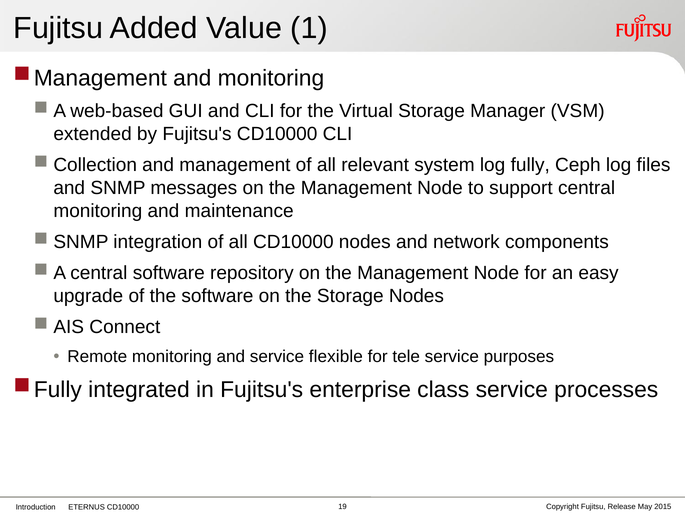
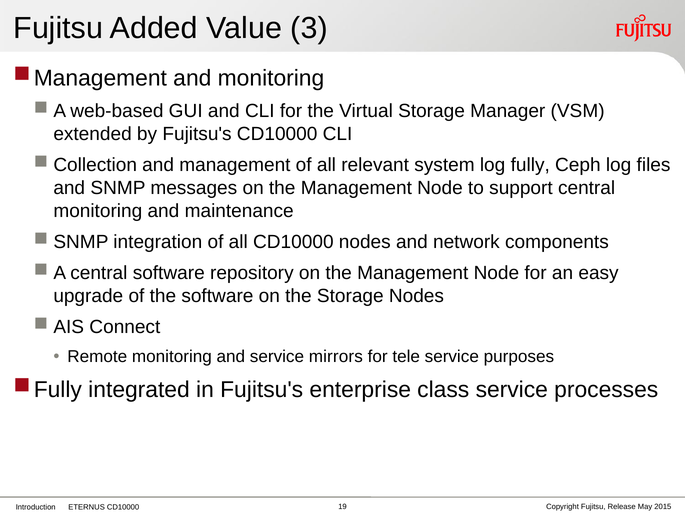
1: 1 -> 3
flexible: flexible -> mirrors
